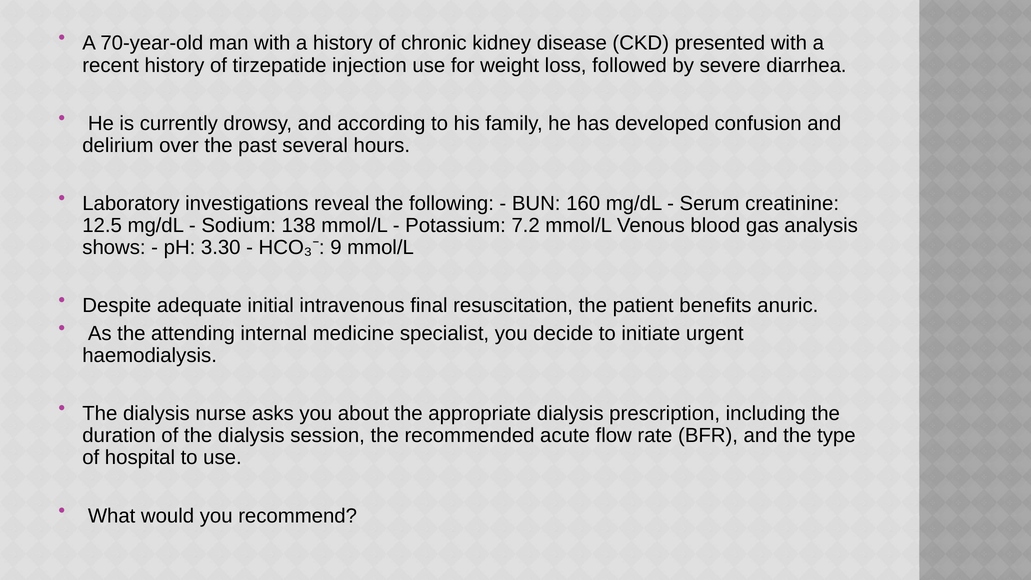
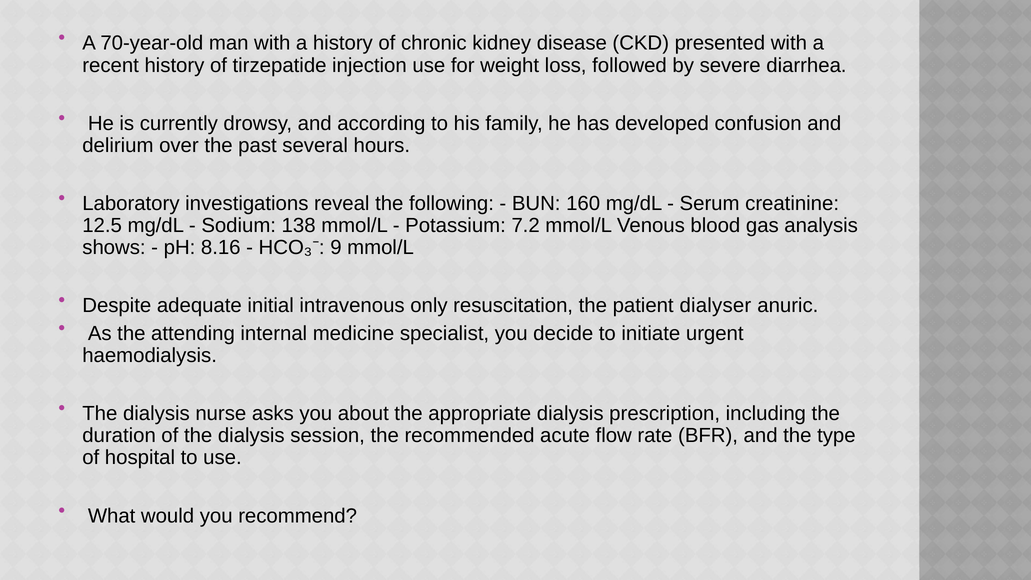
3.30: 3.30 -> 8.16
final: final -> only
benefits: benefits -> dialyser
